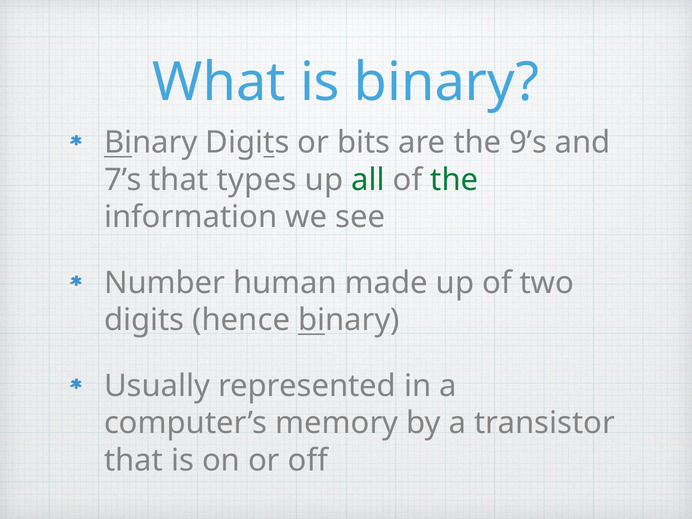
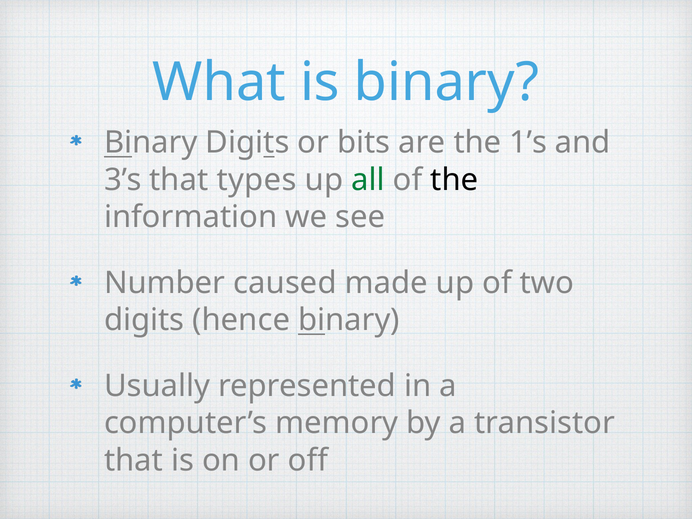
9’s: 9’s -> 1’s
7’s: 7’s -> 3’s
the at (454, 180) colour: green -> black
human: human -> caused
